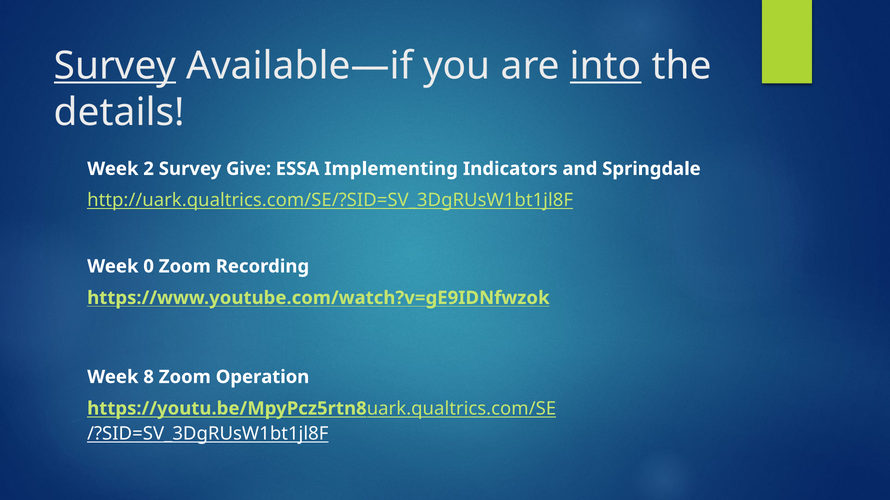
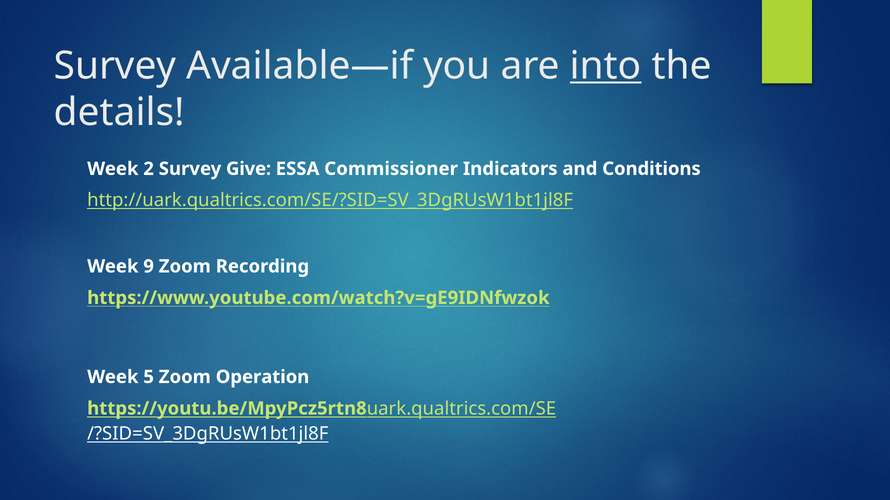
Survey at (115, 66) underline: present -> none
Implementing: Implementing -> Commissioner
Springdale: Springdale -> Conditions
0: 0 -> 9
8: 8 -> 5
